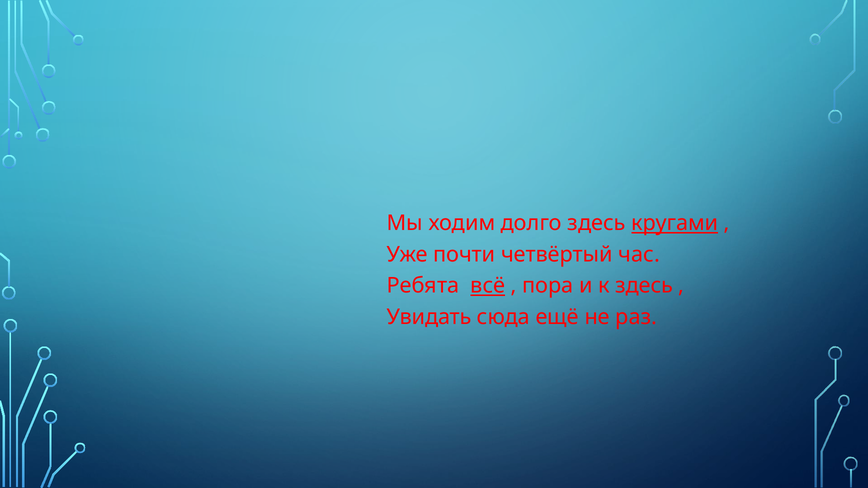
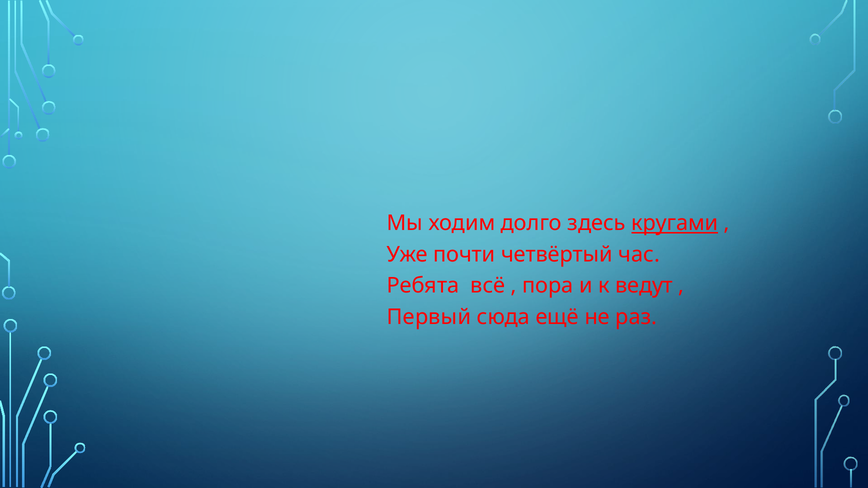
всё underline: present -> none
к здесь: здесь -> ведут
Увидать: Увидать -> Первый
